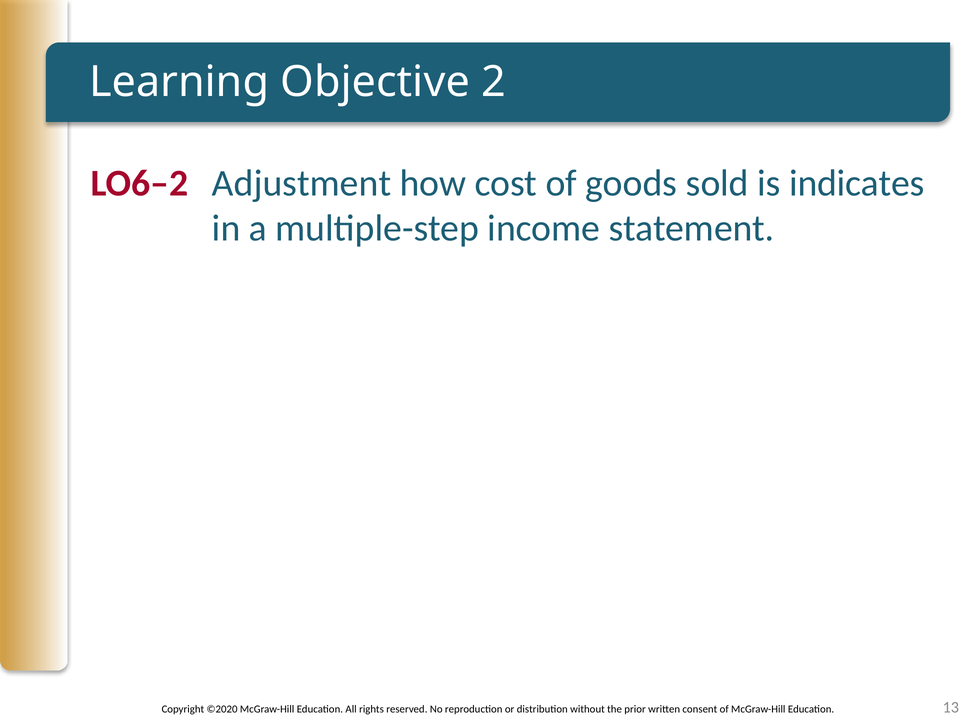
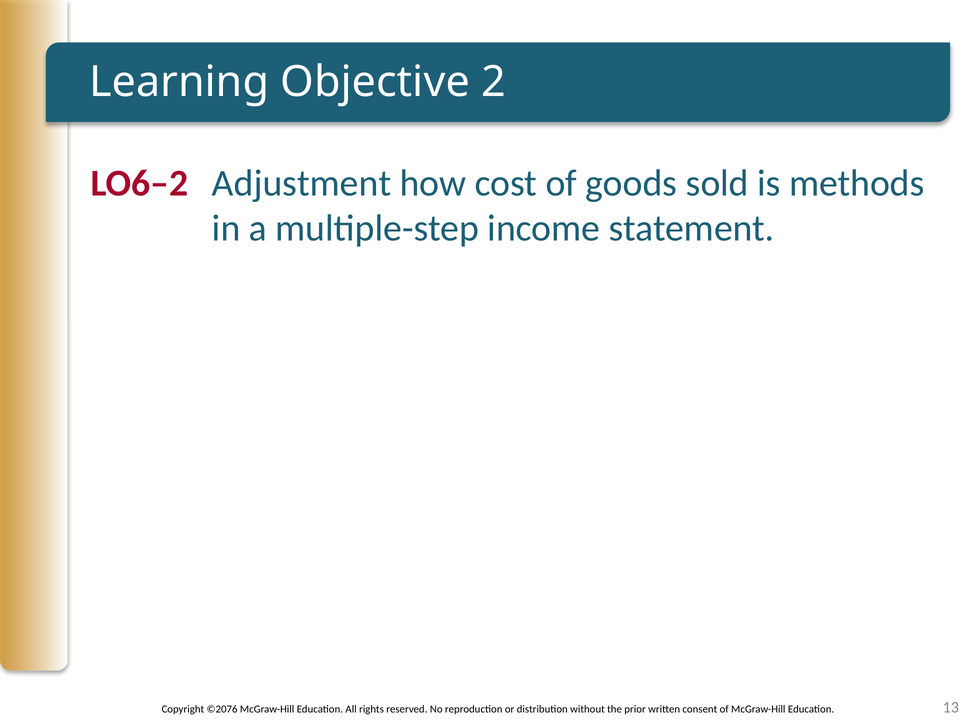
indicates: indicates -> methods
©2020: ©2020 -> ©2076
